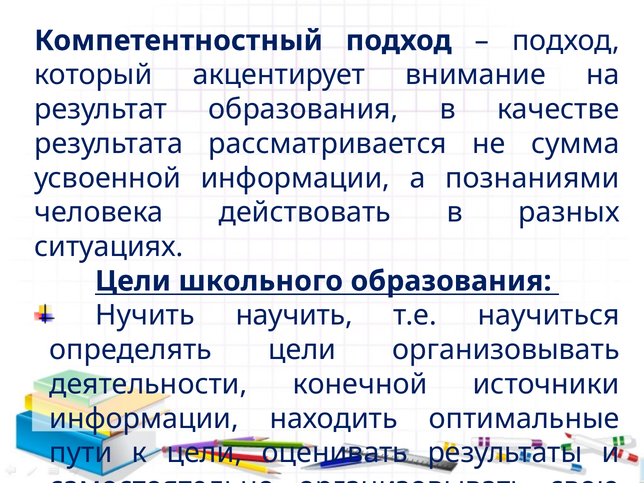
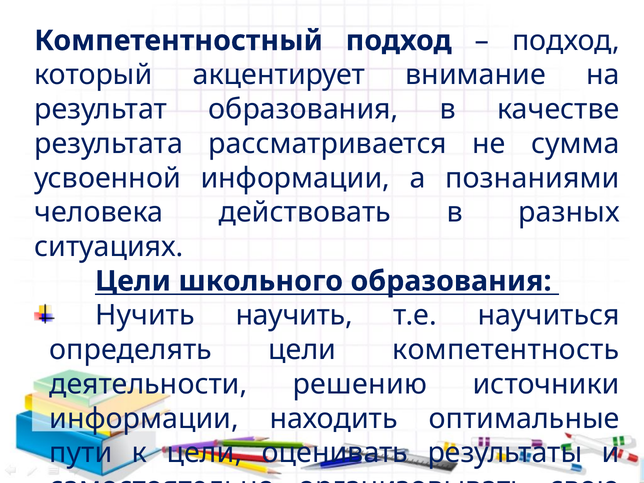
цели организовывать: организовывать -> компетентность
конечной: конечной -> решению
